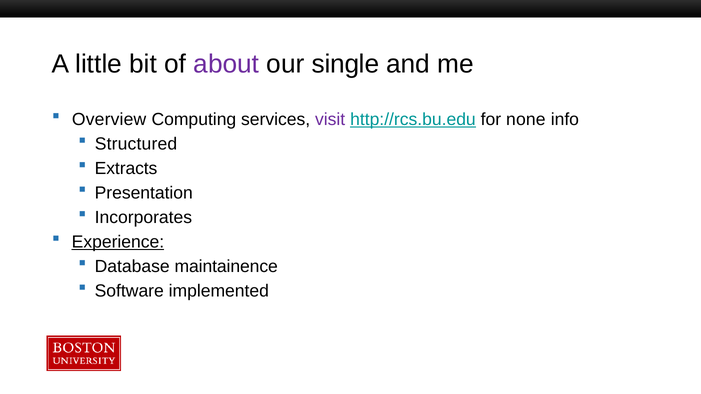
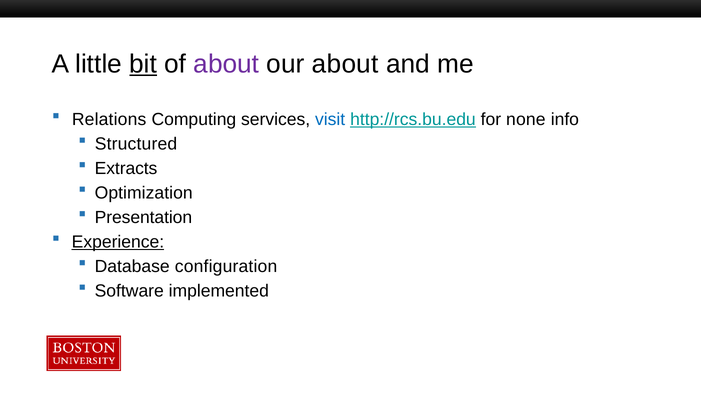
bit underline: none -> present
our single: single -> about
Overview: Overview -> Relations
visit colour: purple -> blue
Presentation: Presentation -> Optimization
Incorporates: Incorporates -> Presentation
maintainence: maintainence -> configuration
